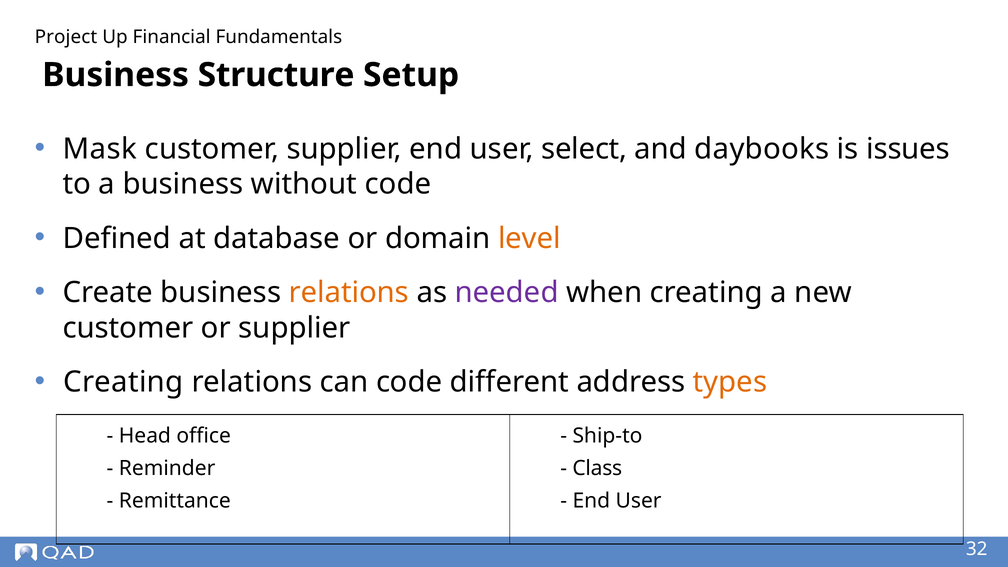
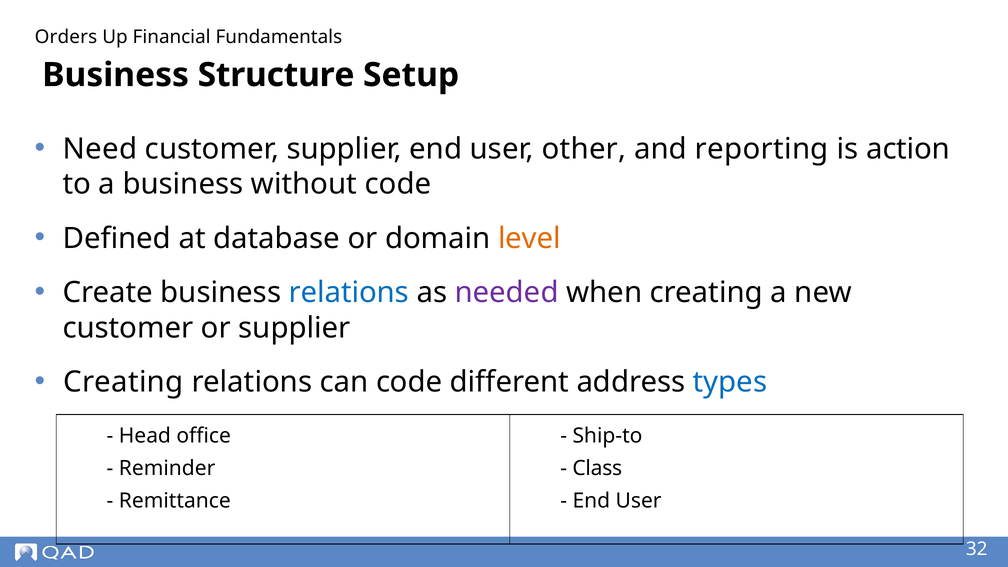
Project: Project -> Orders
Mask: Mask -> Need
select: select -> other
daybooks: daybooks -> reporting
issues: issues -> action
relations at (349, 293) colour: orange -> blue
types colour: orange -> blue
